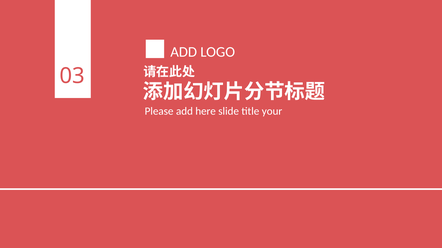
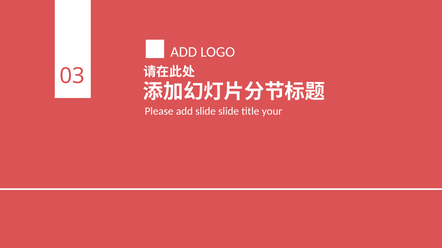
add here: here -> slide
